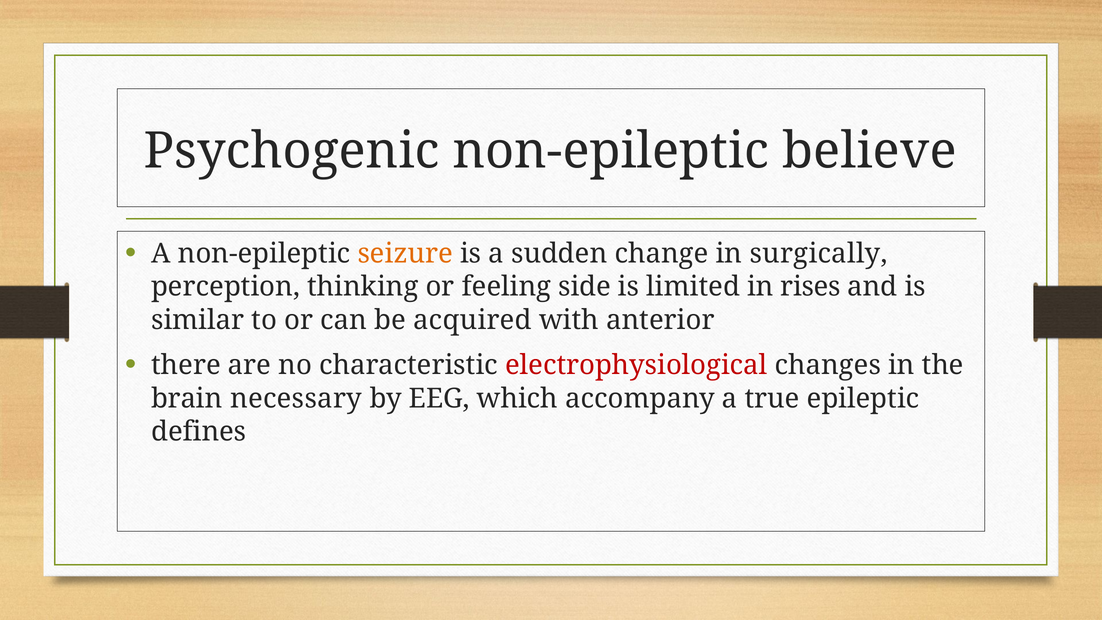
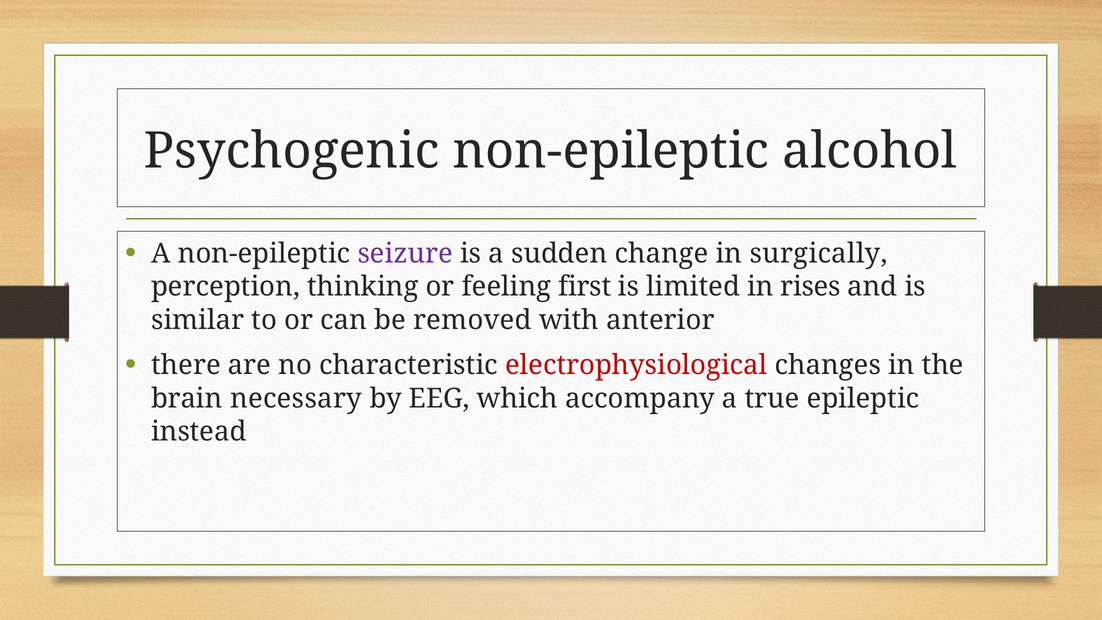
believe: believe -> alcohol
seizure colour: orange -> purple
side: side -> first
acquired: acquired -> removed
defines: defines -> instead
